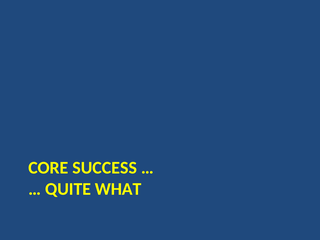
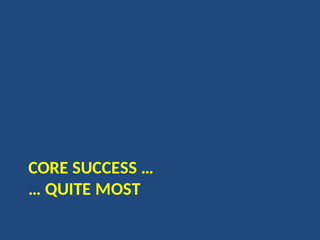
WHAT: WHAT -> MOST
